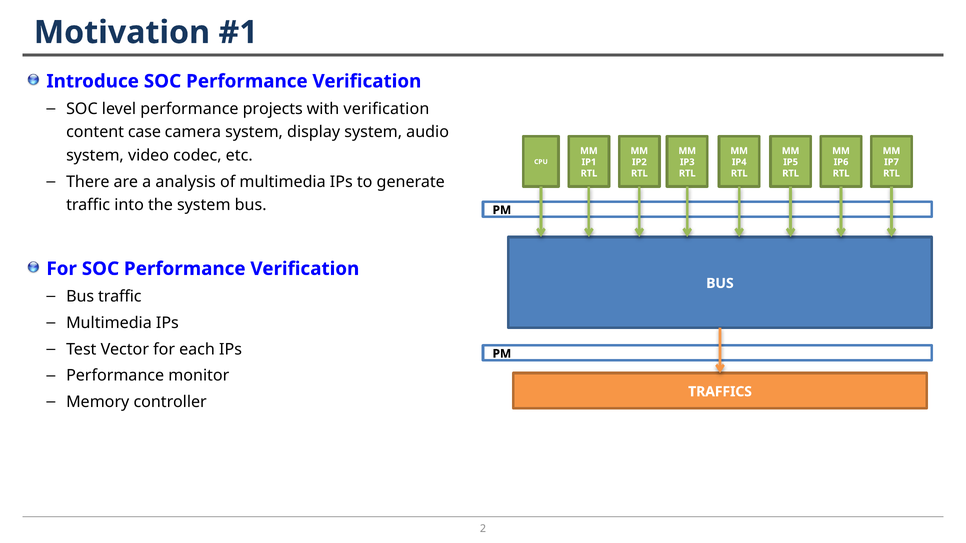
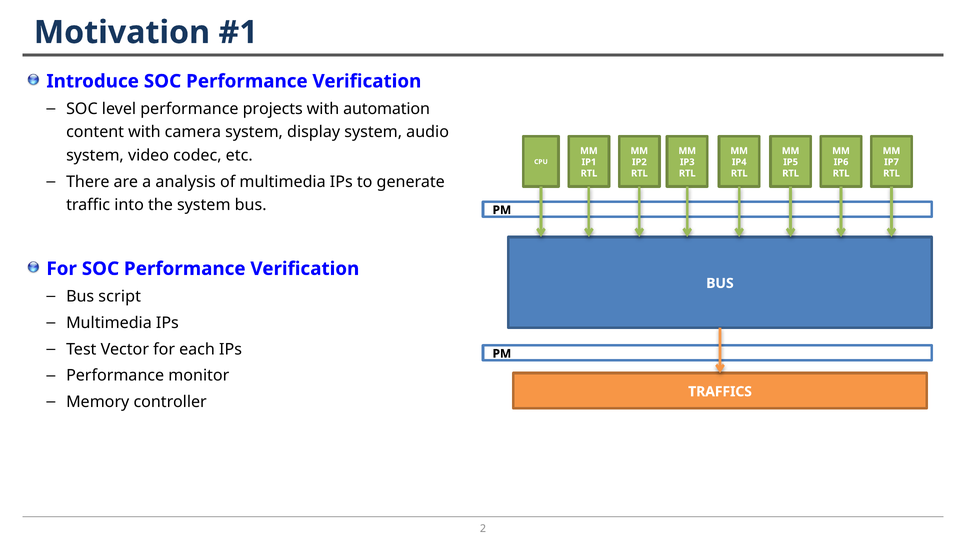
with verification: verification -> automation
content case: case -> with
Bus traffic: traffic -> script
